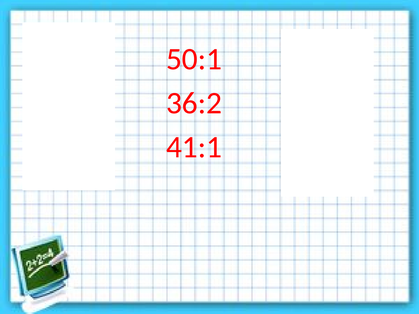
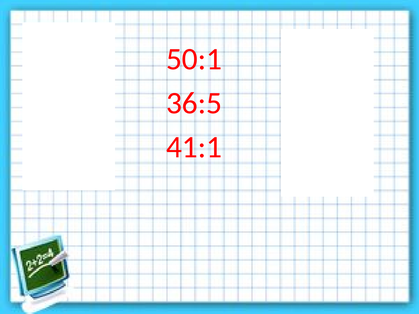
36:2: 36:2 -> 36:5
